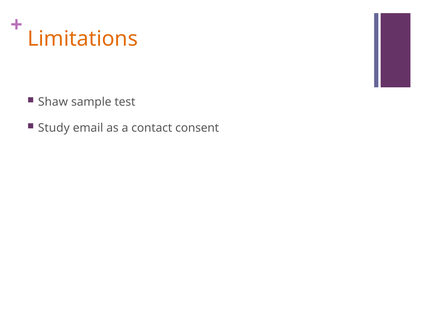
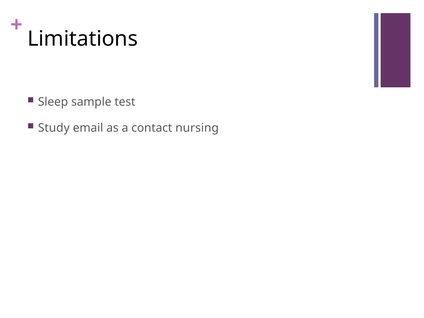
Limitations colour: orange -> black
Shaw: Shaw -> Sleep
consent: consent -> nursing
